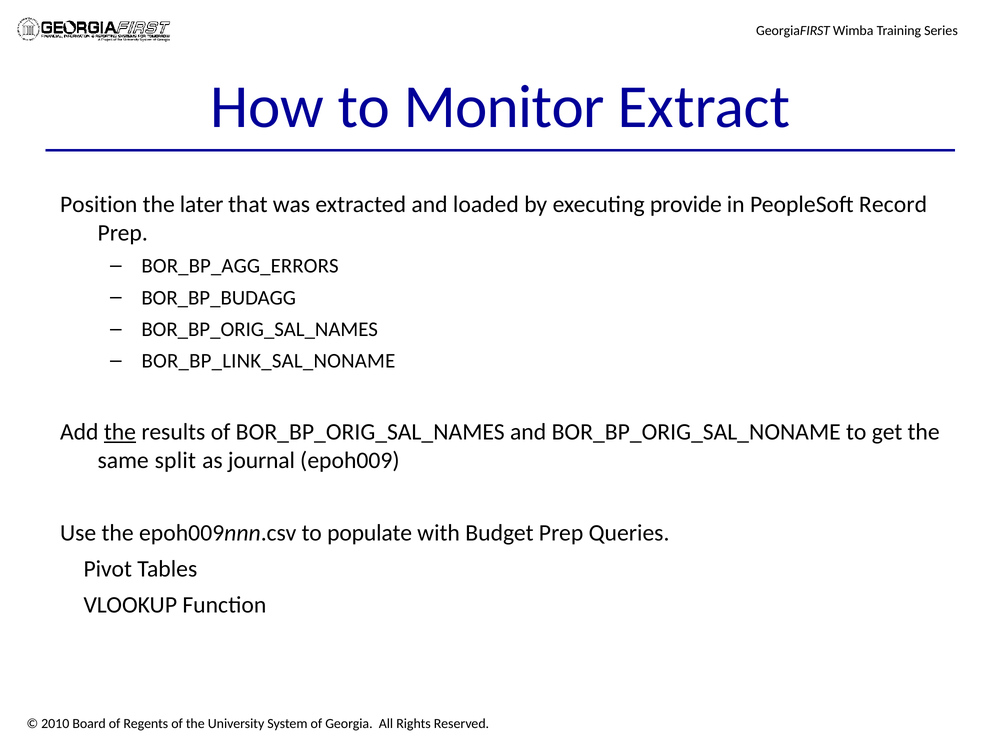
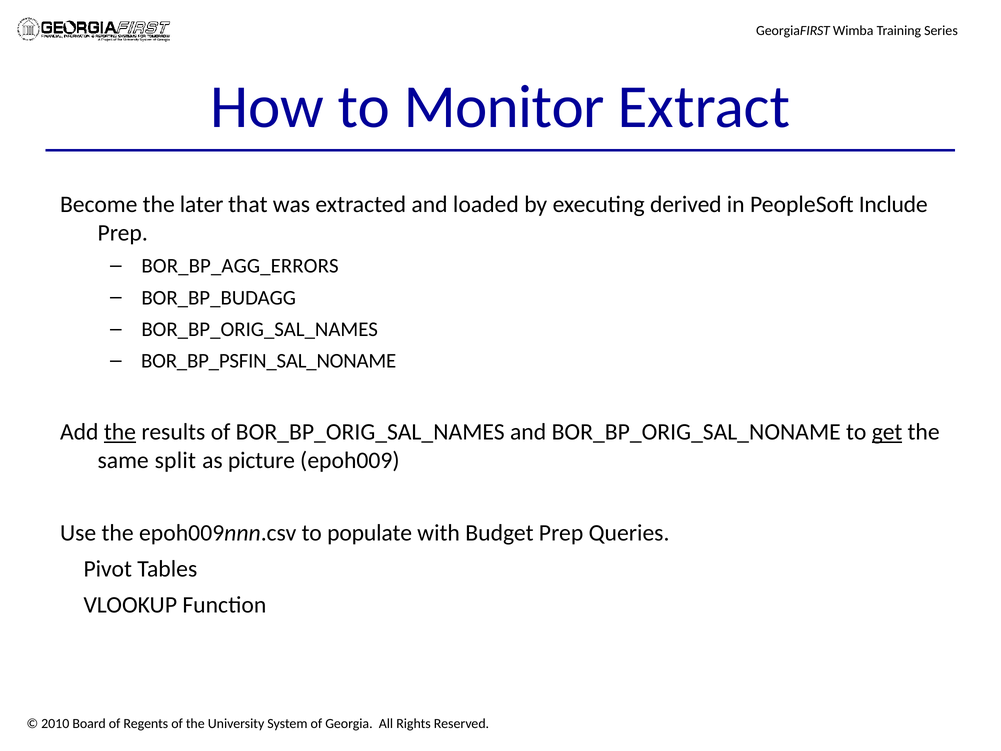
Position: Position -> Become
provide: provide -> derived
Record: Record -> Include
BOR_BP_LINK_SAL_NONAME: BOR_BP_LINK_SAL_NONAME -> BOR_BP_PSFIN_SAL_NONAME
get underline: none -> present
journal: journal -> picture
